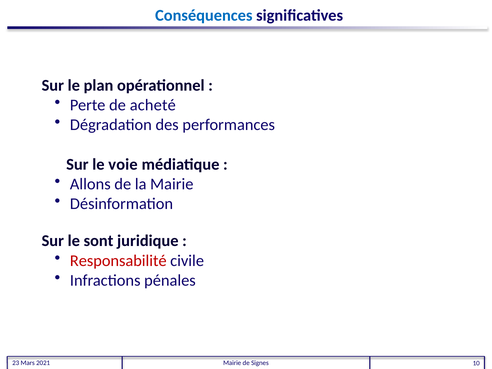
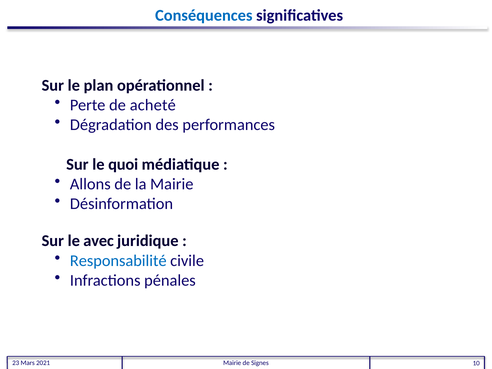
voie: voie -> quoi
sont: sont -> avec
Responsabilité colour: red -> blue
